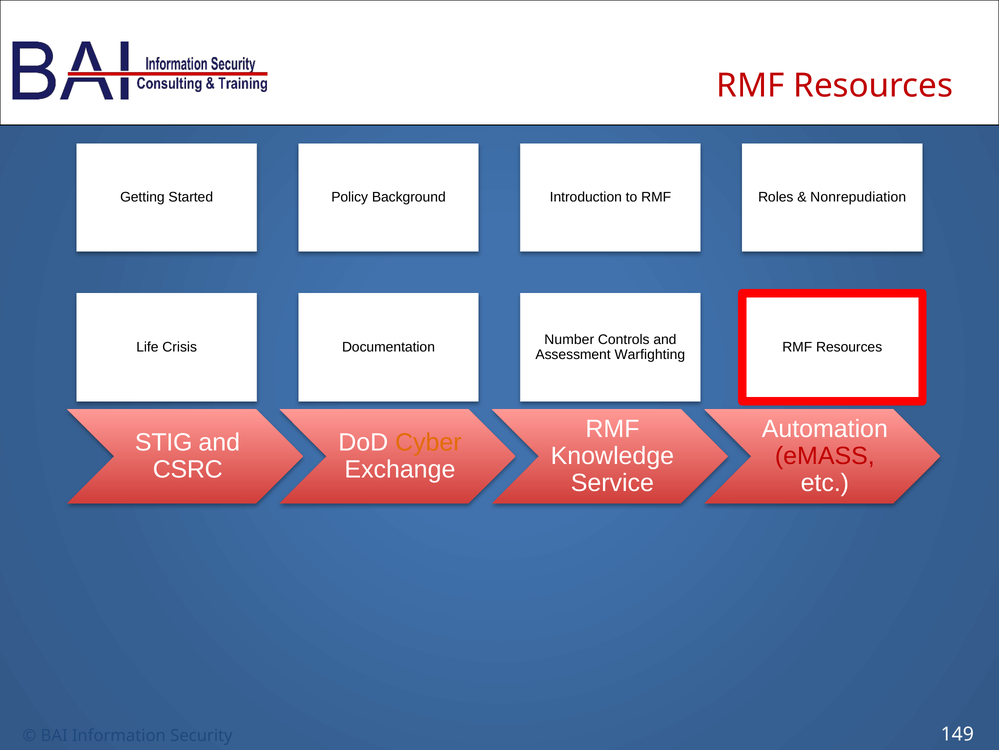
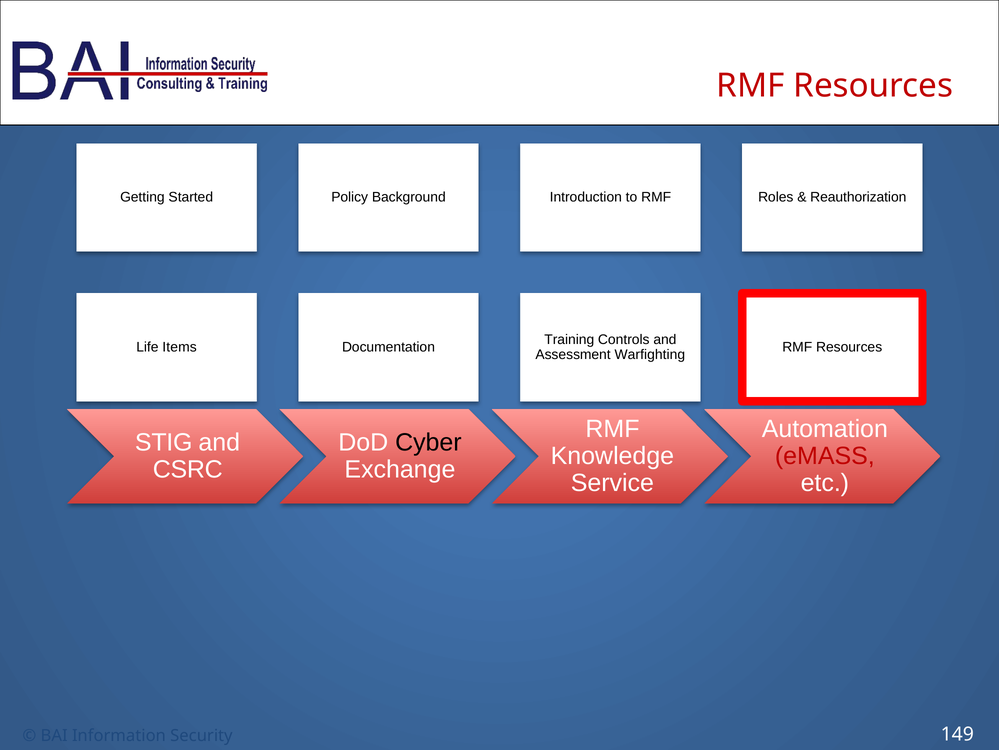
Nonrepudiation: Nonrepudiation -> Reauthorization
Number: Number -> Training
Crisis: Crisis -> Items
Cyber colour: orange -> black
